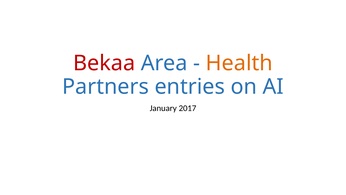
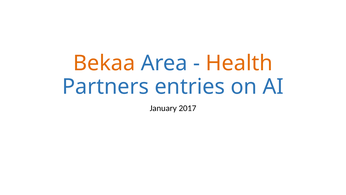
Bekaa colour: red -> orange
